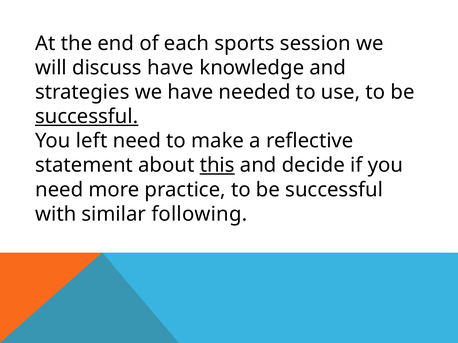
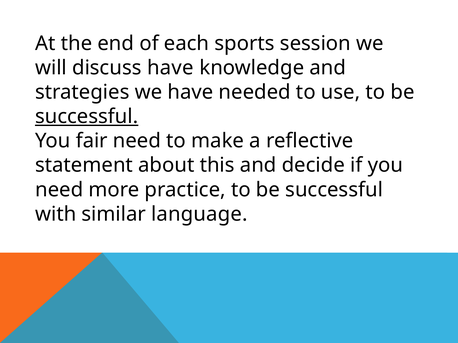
left: left -> fair
this underline: present -> none
following: following -> language
